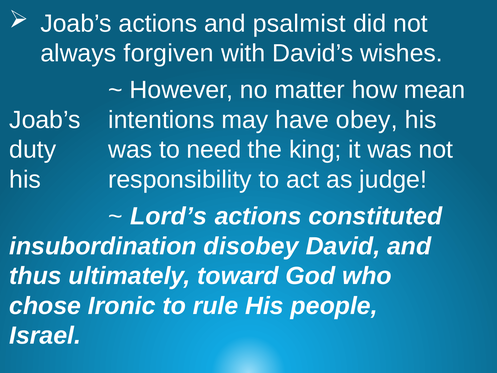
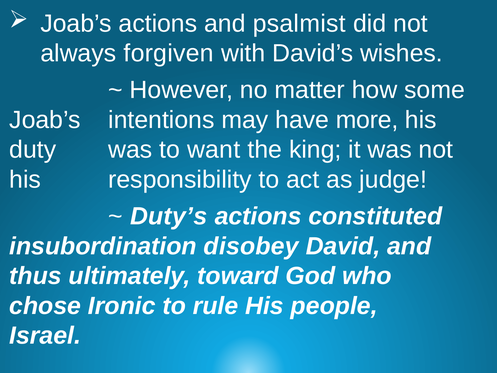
mean: mean -> some
obey: obey -> more
need: need -> want
Lord’s: Lord’s -> Duty’s
